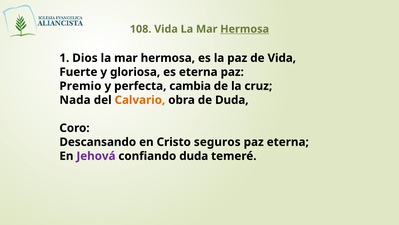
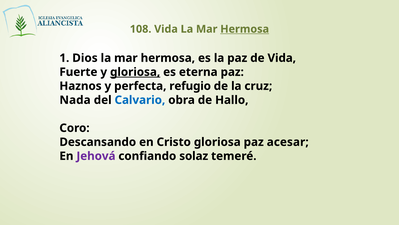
gloriosa at (135, 72) underline: none -> present
Premio: Premio -> Haznos
cambia: cambia -> refugio
Calvario colour: orange -> blue
de Duda: Duda -> Hallo
Cristo seguros: seguros -> gloriosa
paz eterna: eterna -> acesar
confiando duda: duda -> solaz
